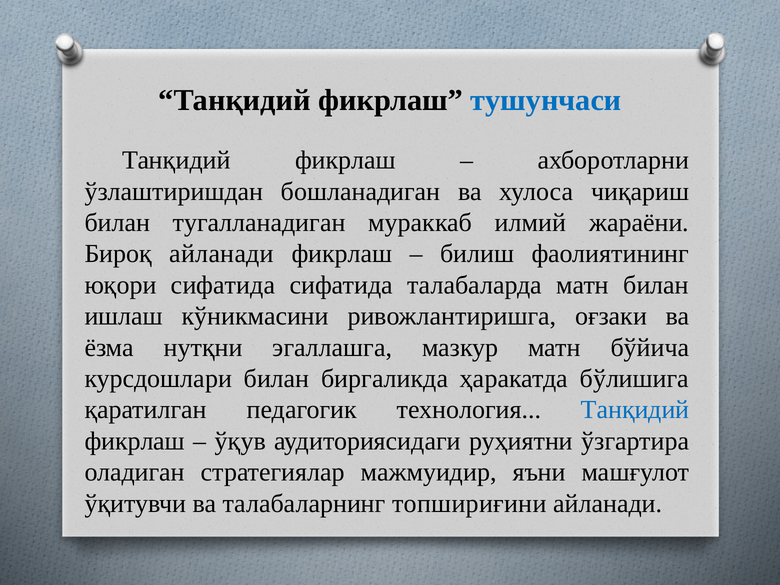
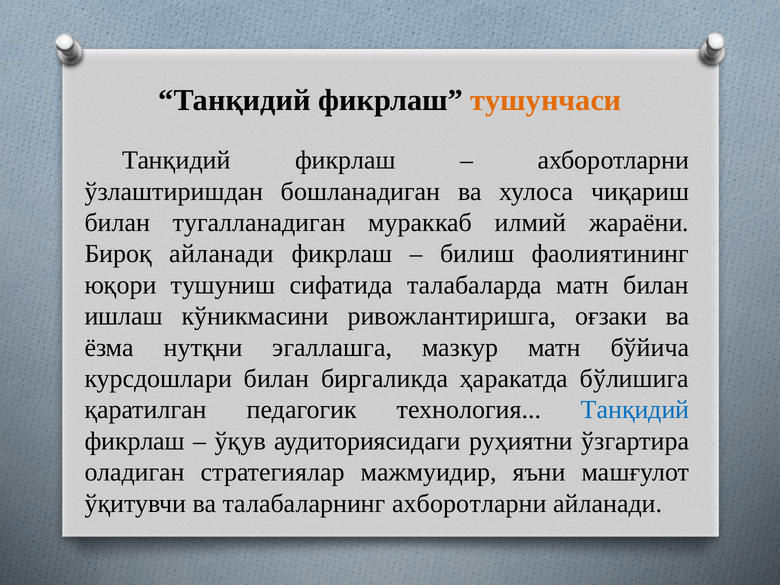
тушунчаси colour: blue -> orange
юқори сифатида: сифатида -> тушуниш
талабаларнинг топшириғини: топшириғини -> ахборотларни
